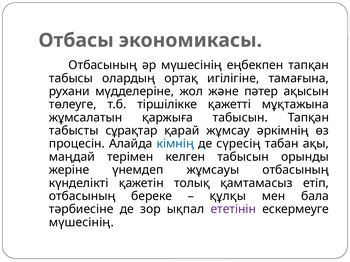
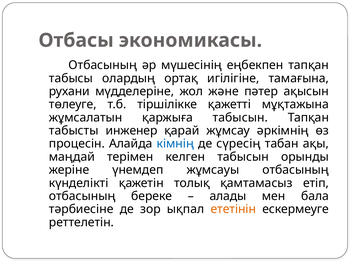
сұрақтар: сұрақтар -> инженер
құлқы: құлқы -> алады
ететінін colour: purple -> orange
мүшесінің at (81, 223): мүшесінің -> реттелетін
